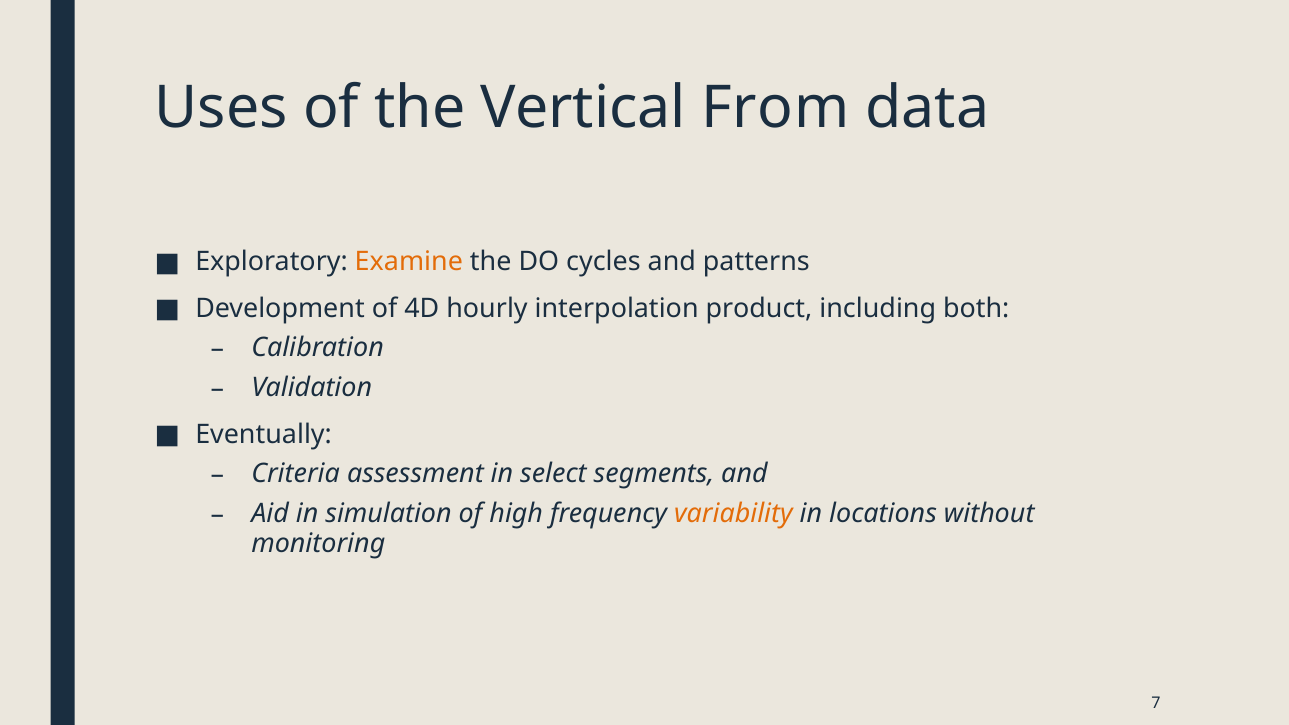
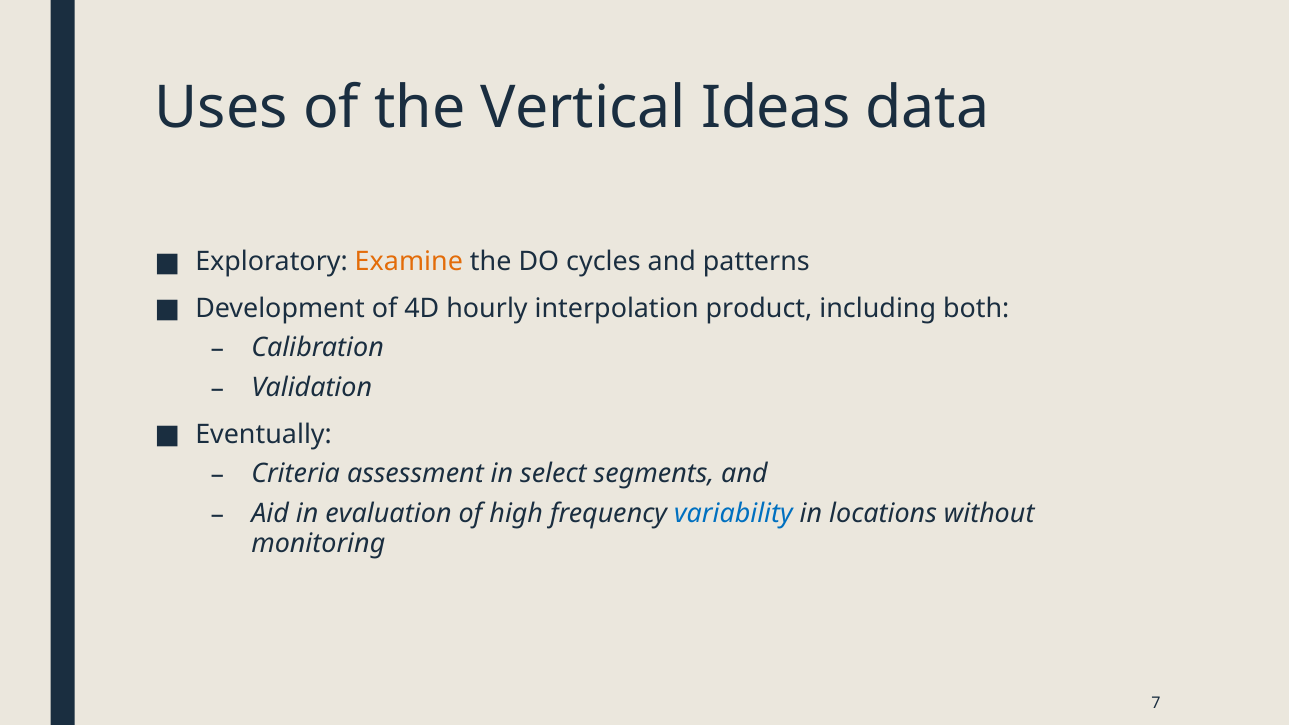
From: From -> Ideas
simulation: simulation -> evaluation
variability colour: orange -> blue
